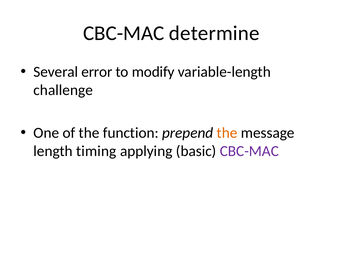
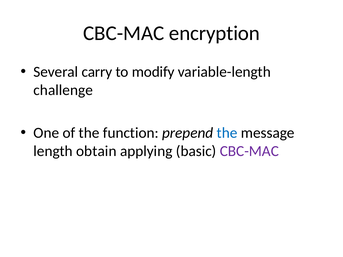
determine: determine -> encryption
error: error -> carry
the at (227, 133) colour: orange -> blue
timing: timing -> obtain
